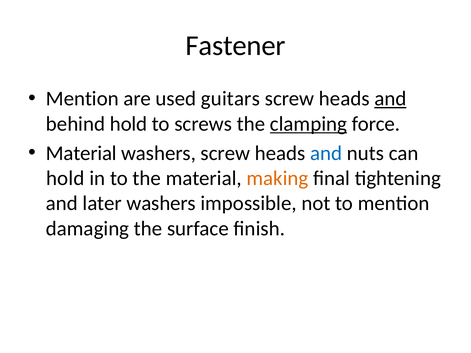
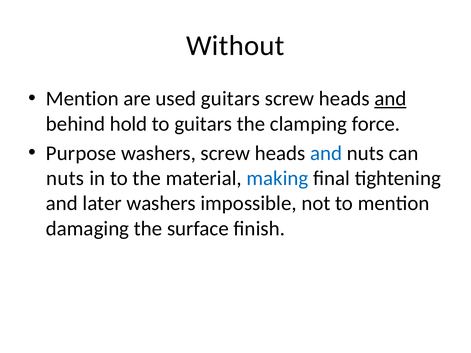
Fastener: Fastener -> Without
to screws: screws -> guitars
clamping underline: present -> none
Material at (81, 153): Material -> Purpose
hold at (65, 178): hold -> nuts
making colour: orange -> blue
